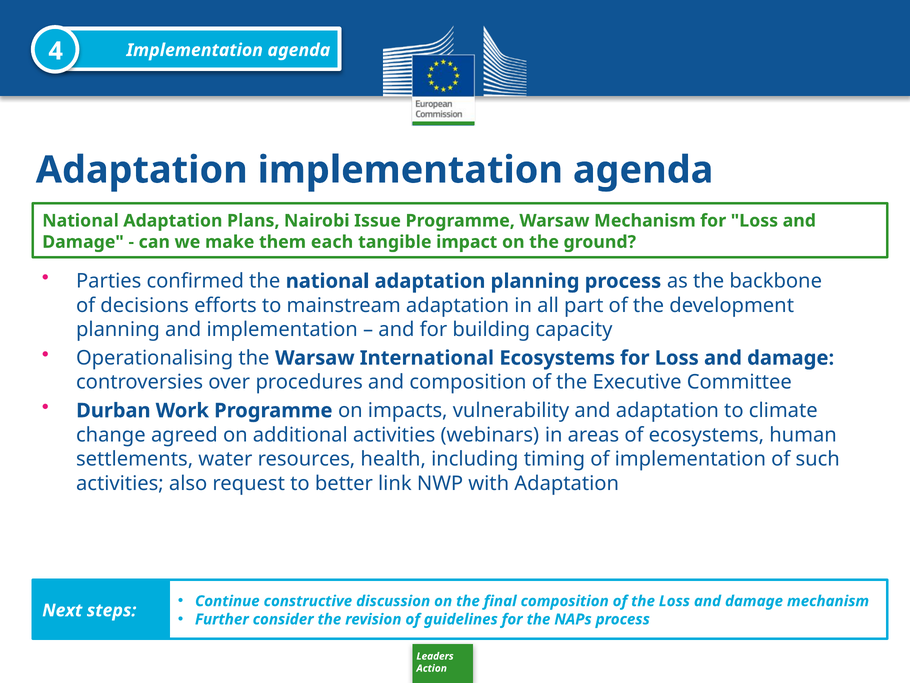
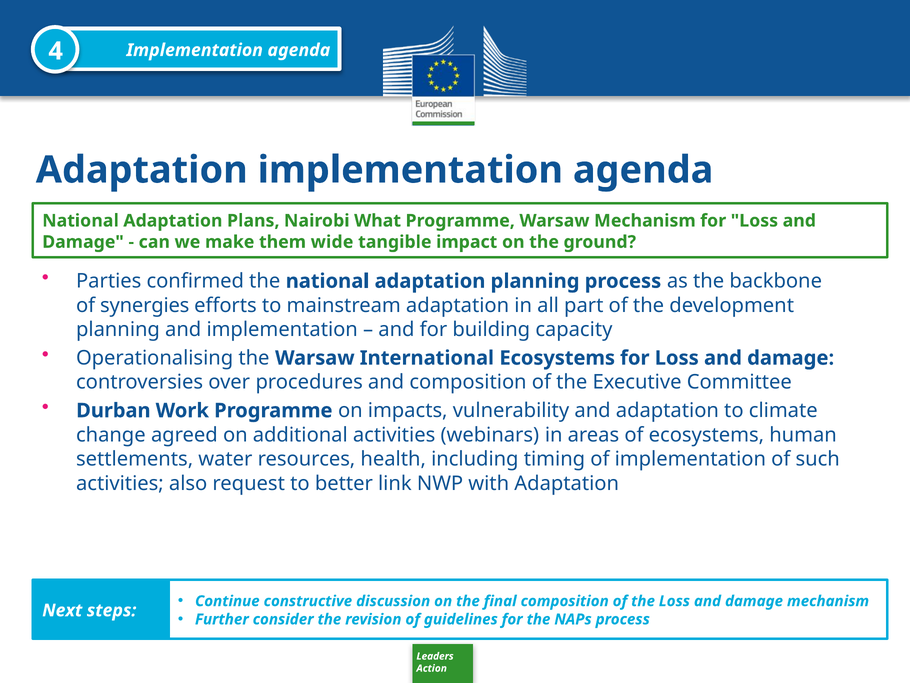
Issue: Issue -> What
each: each -> wide
decisions: decisions -> synergies
